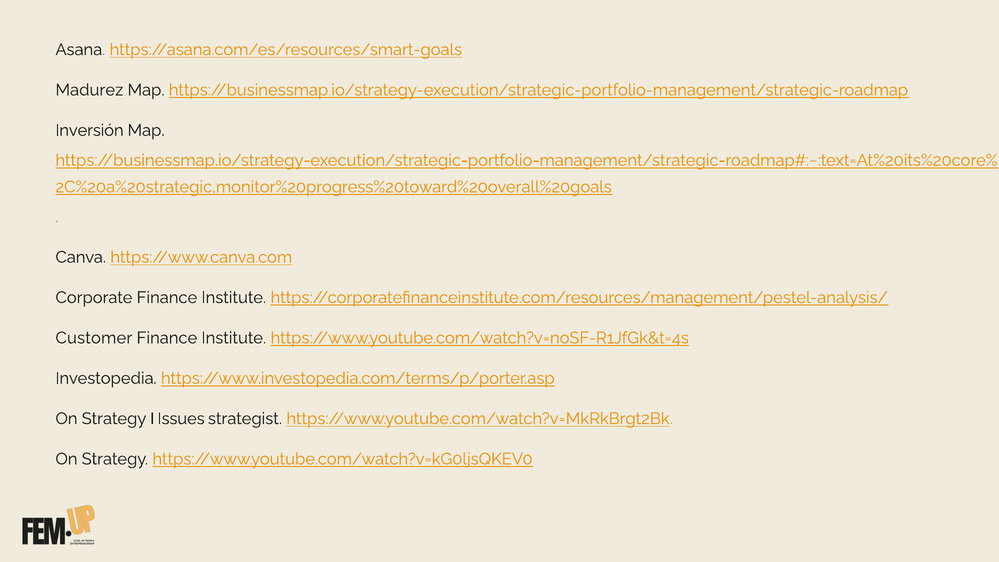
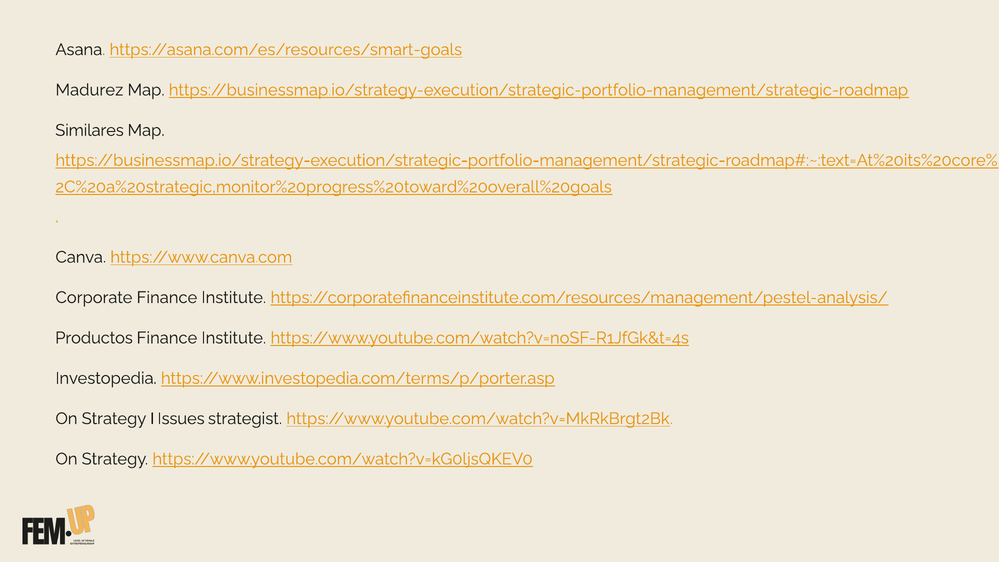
Inversión: Inversión -> Similares
Customer: Customer -> Productos
